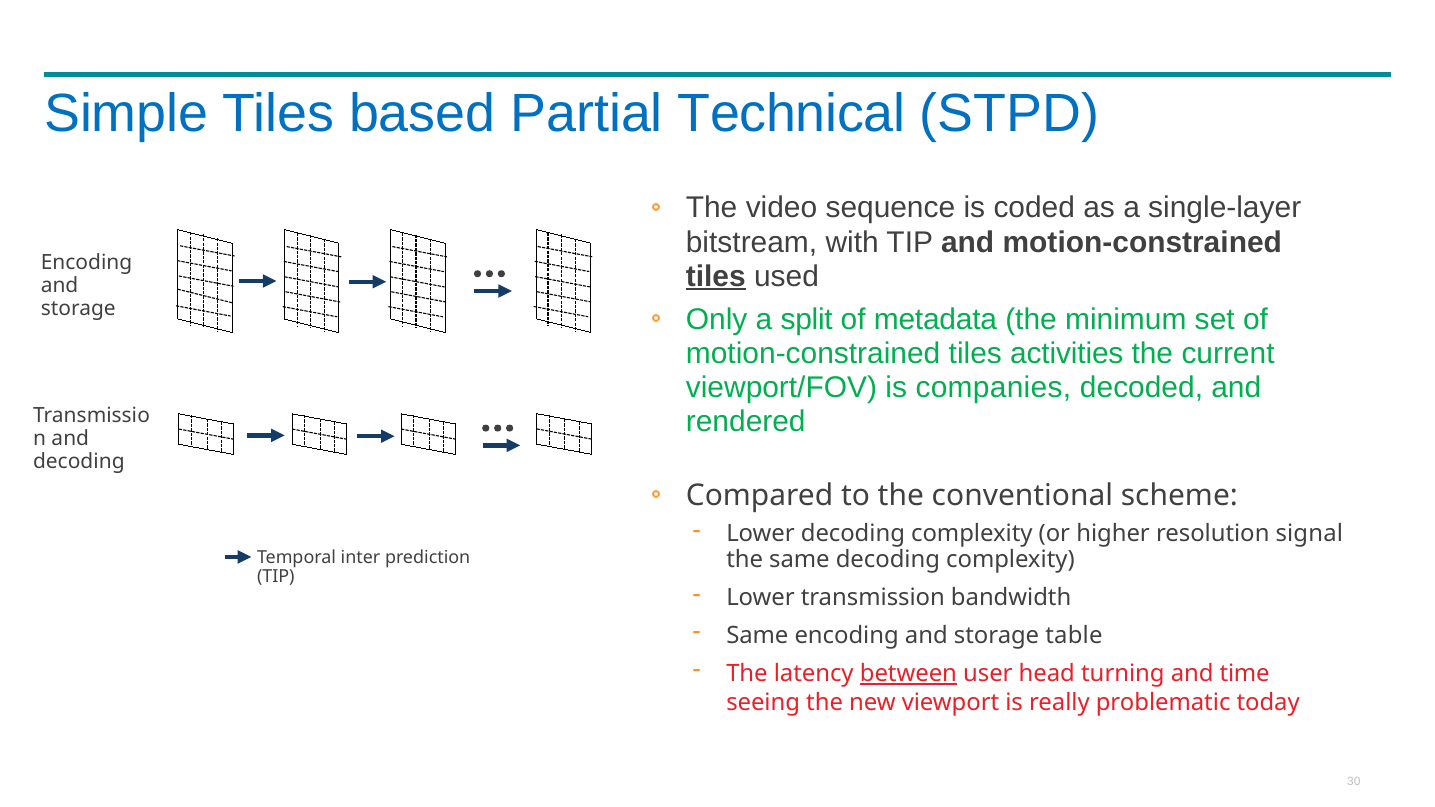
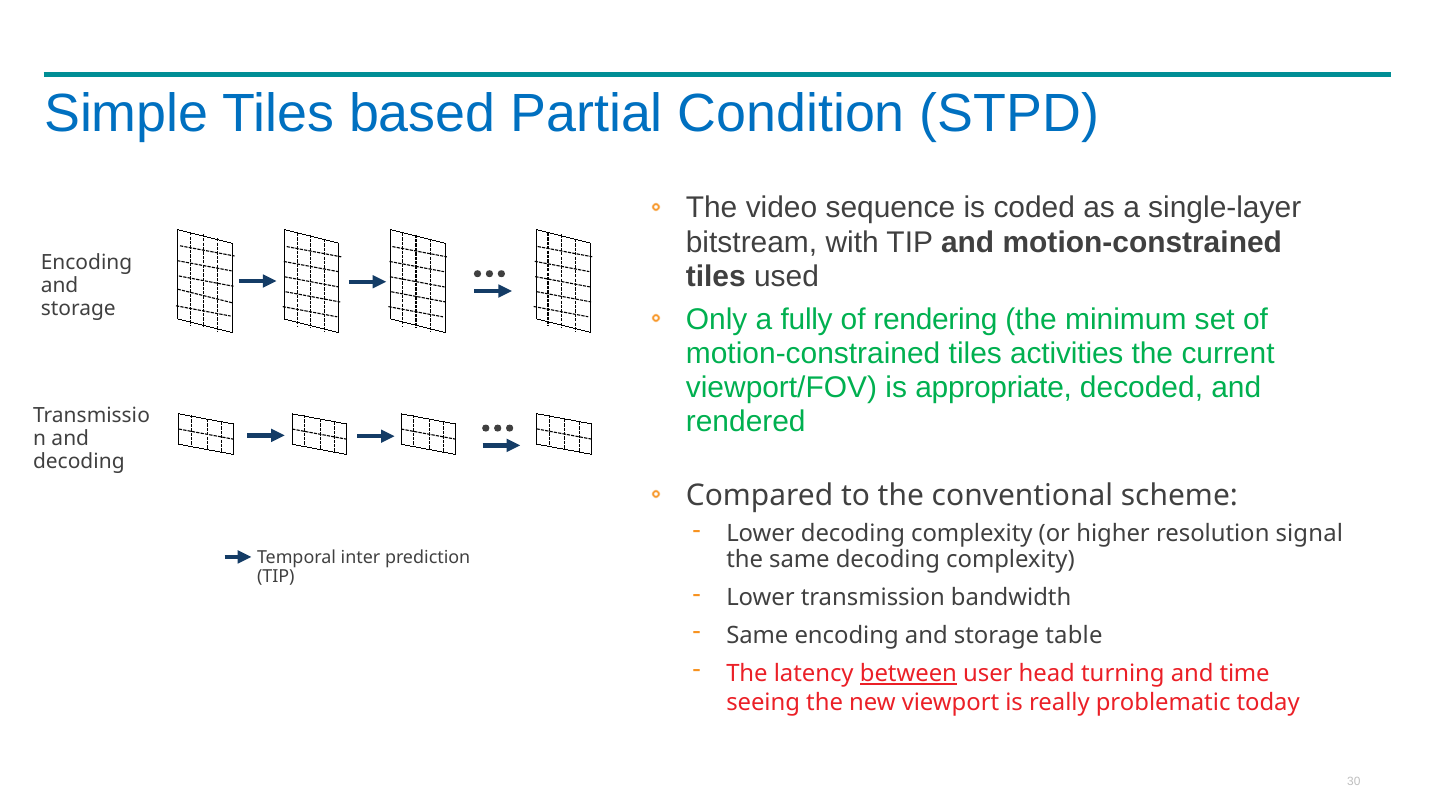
Technical: Technical -> Condition
tiles at (716, 276) underline: present -> none
split: split -> fully
metadata: metadata -> rendering
companies: companies -> appropriate
